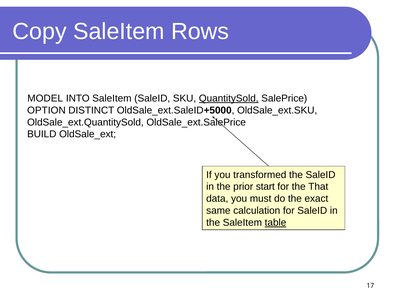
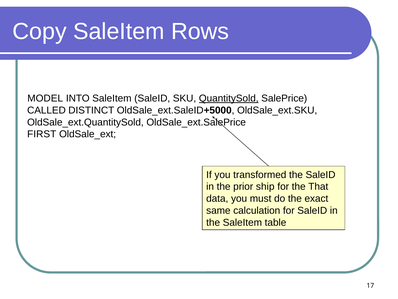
OPTION: OPTION -> CALLED
BUILD: BUILD -> FIRST
start: start -> ship
table underline: present -> none
